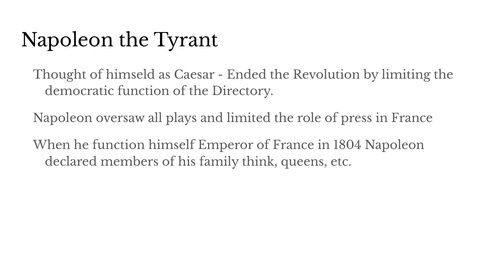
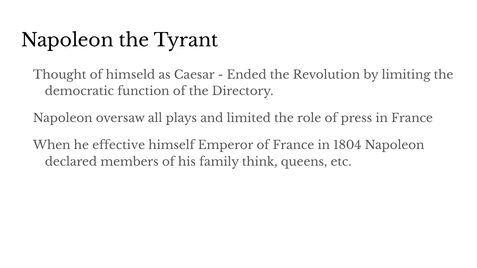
he function: function -> effective
